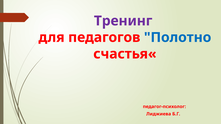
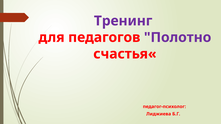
Полотно colour: blue -> purple
